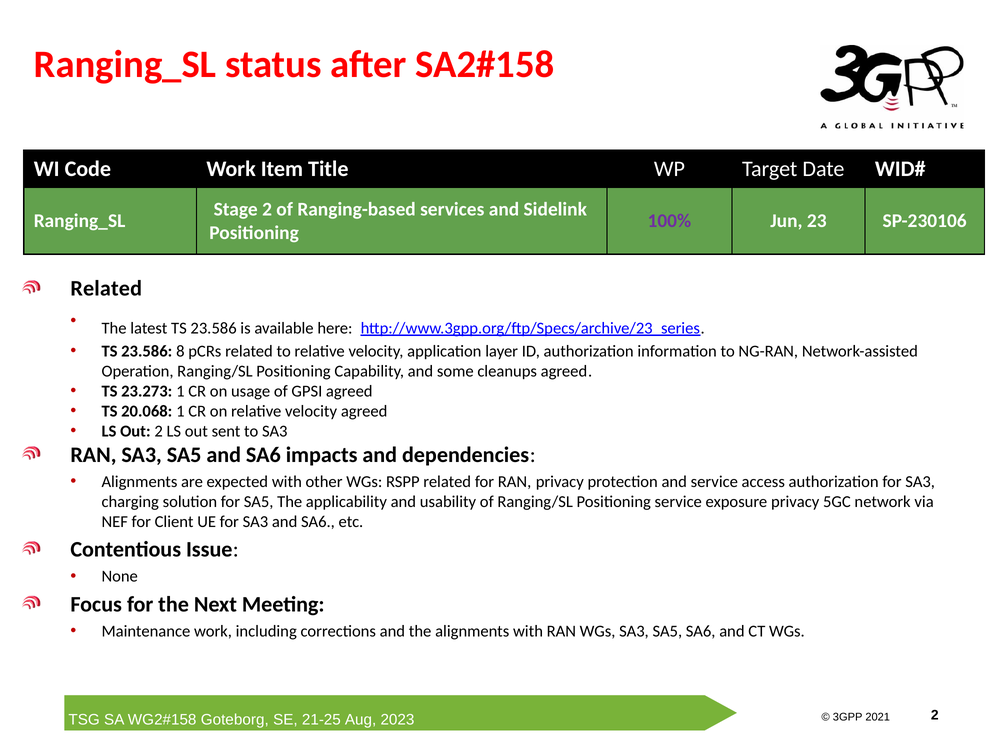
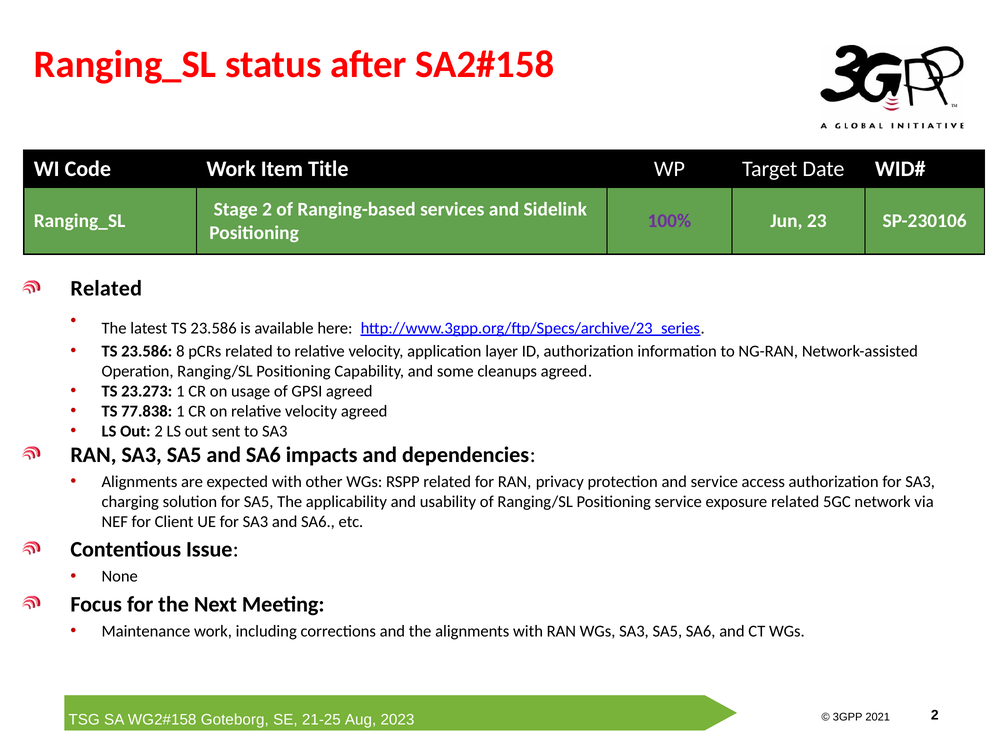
20.068: 20.068 -> 77.838
exposure privacy: privacy -> related
